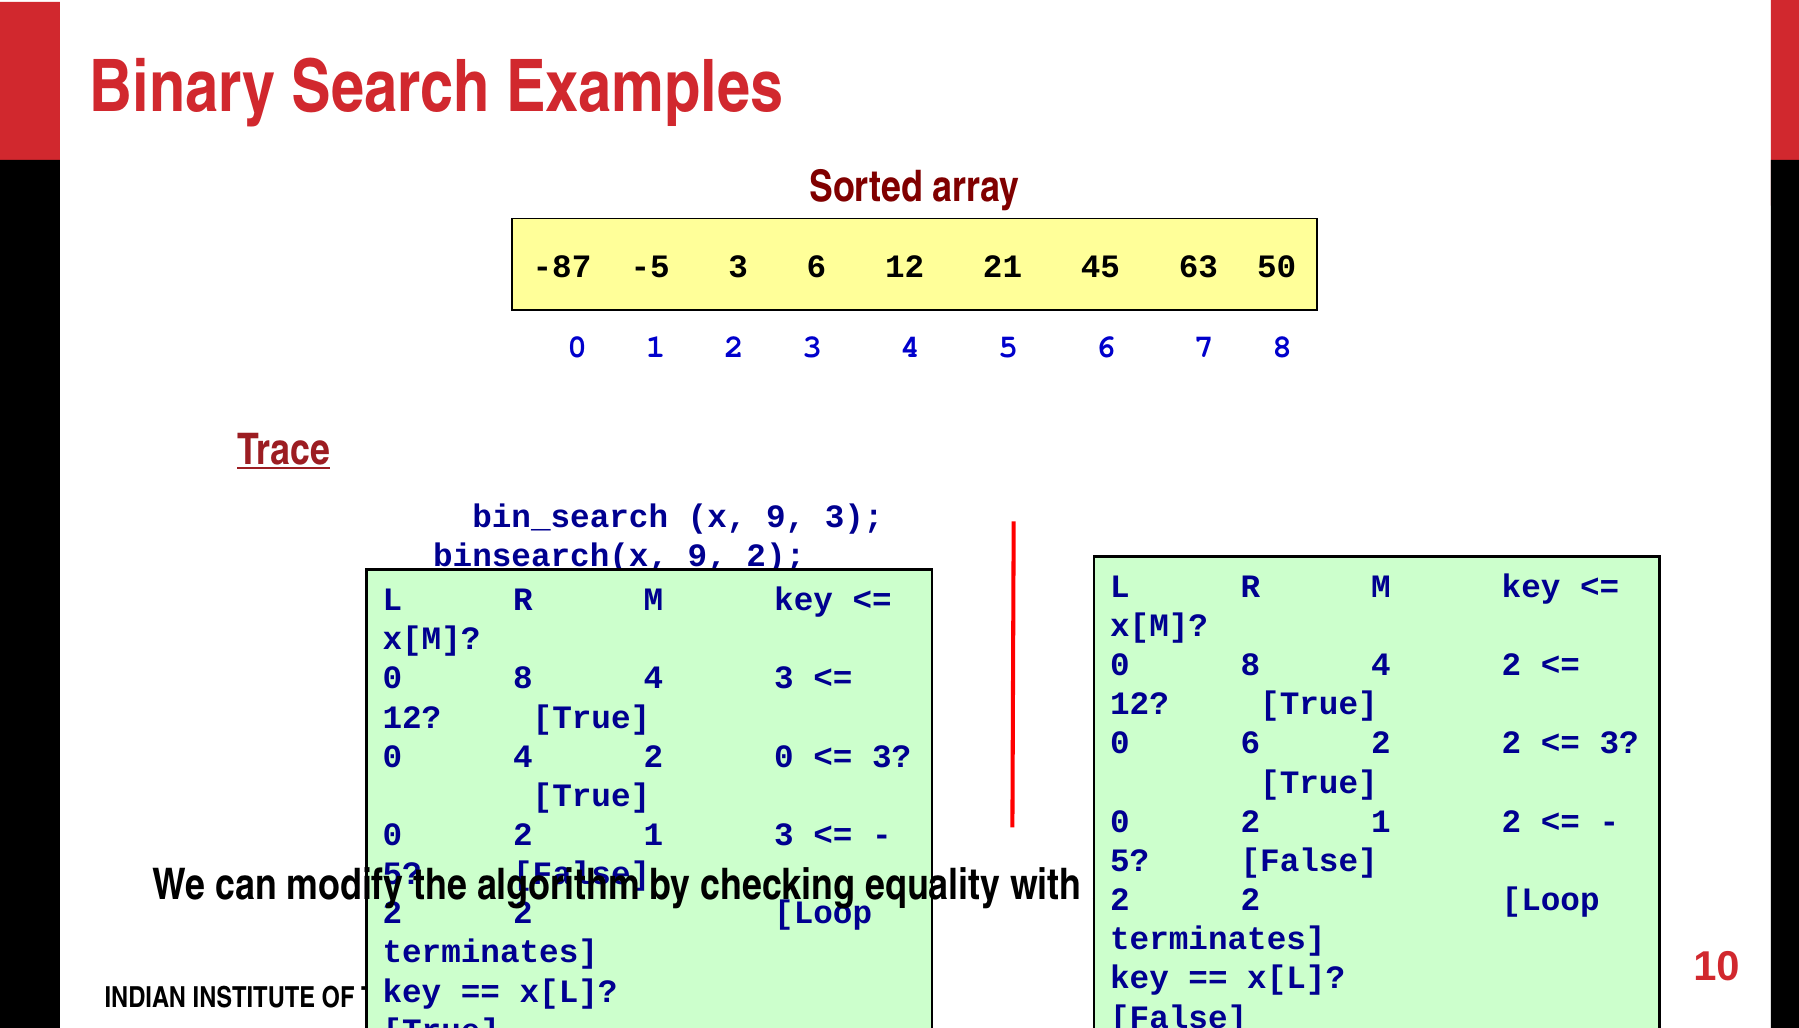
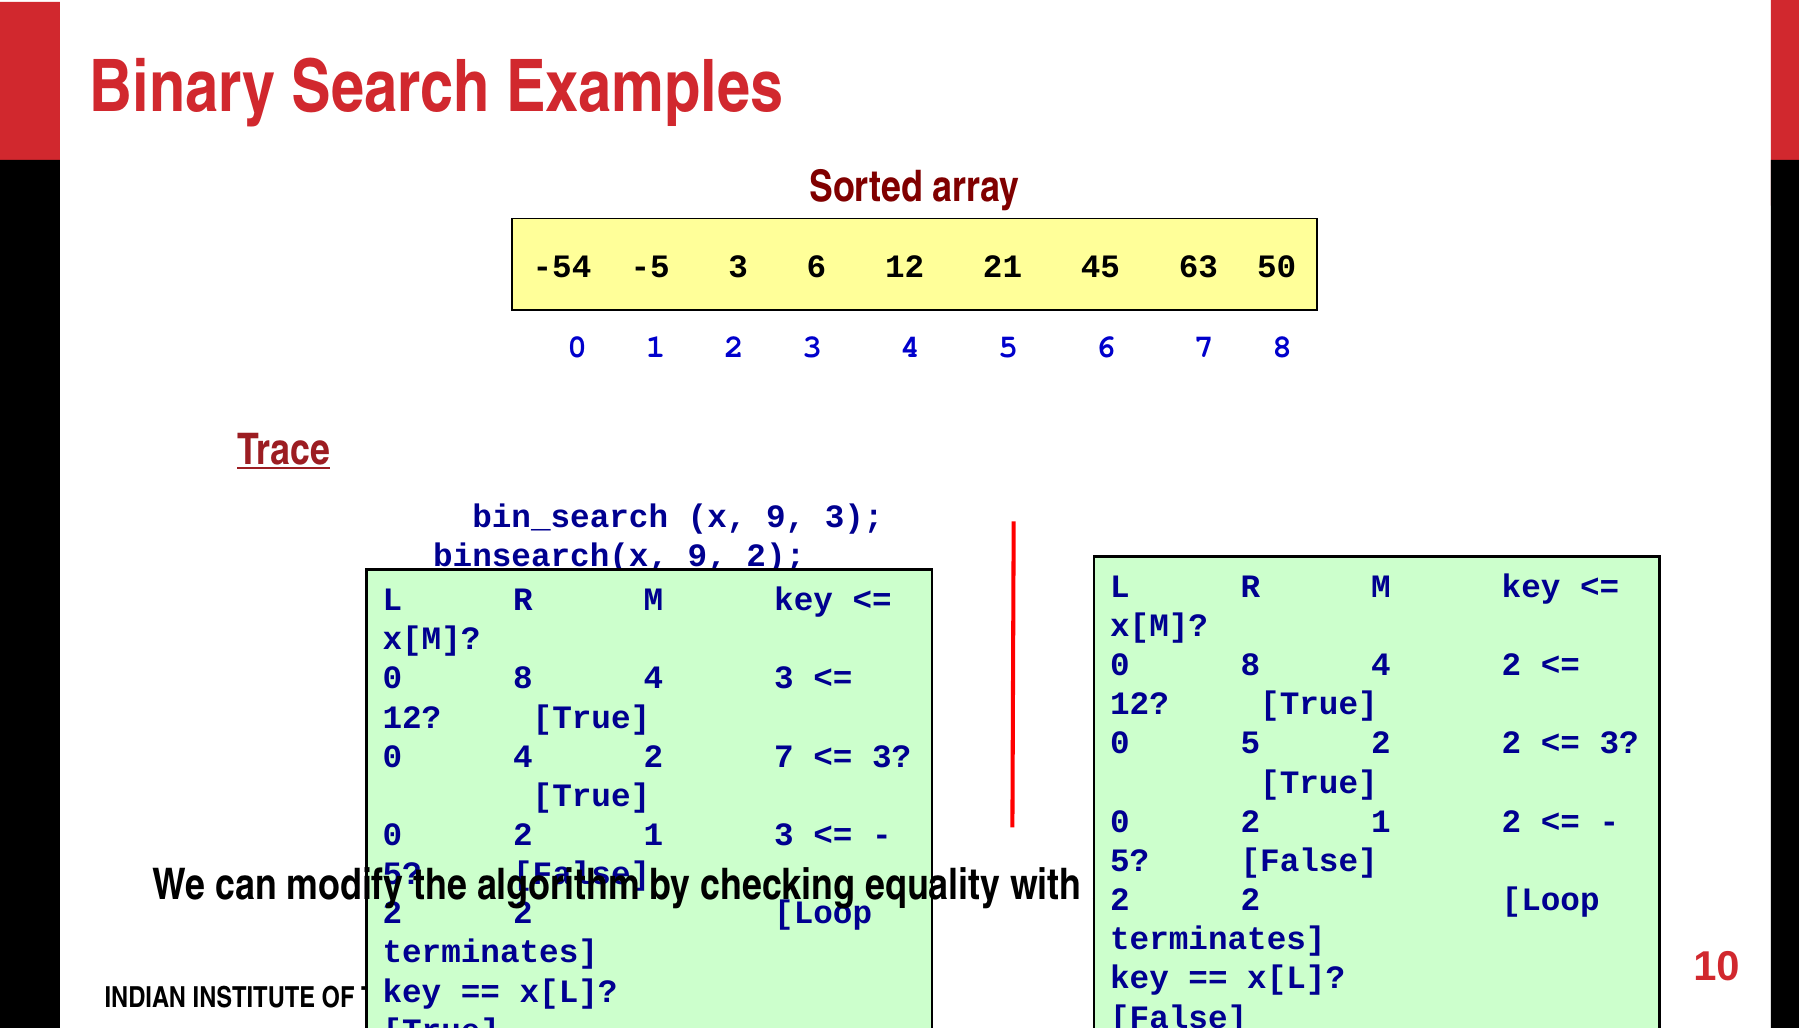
-87: -87 -> -54
0 6: 6 -> 5
2 0: 0 -> 7
